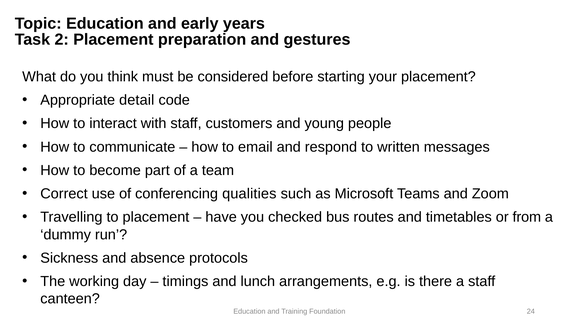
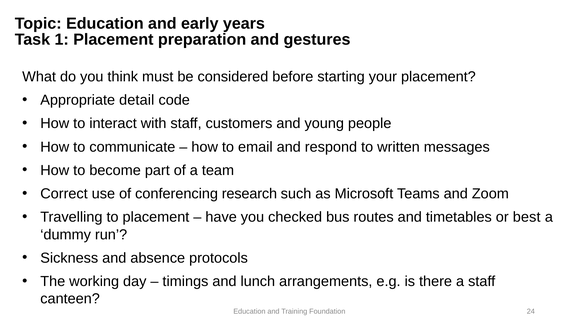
2: 2 -> 1
qualities: qualities -> research
from: from -> best
